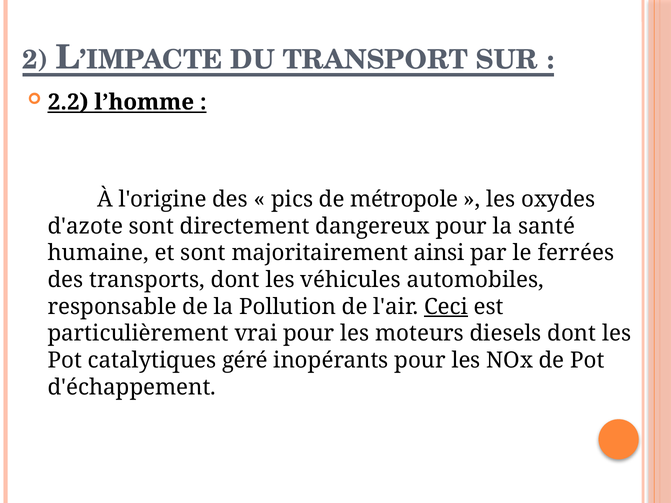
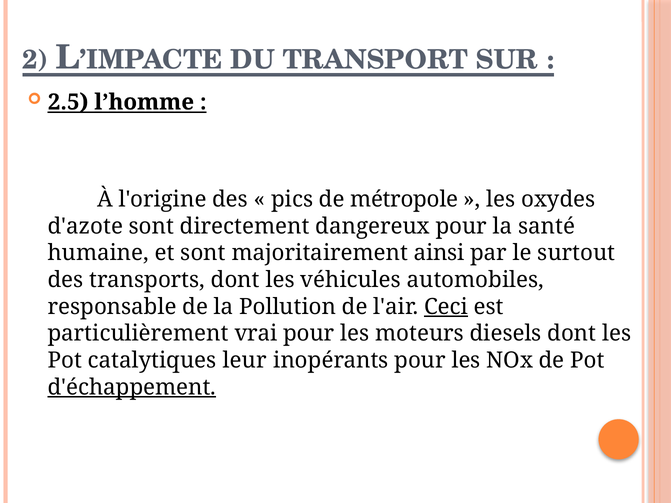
2.2: 2.2 -> 2.5
ferrées: ferrées -> surtout
géré: géré -> leur
d'échappement underline: none -> present
